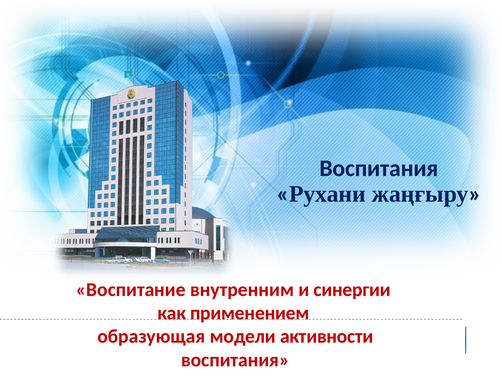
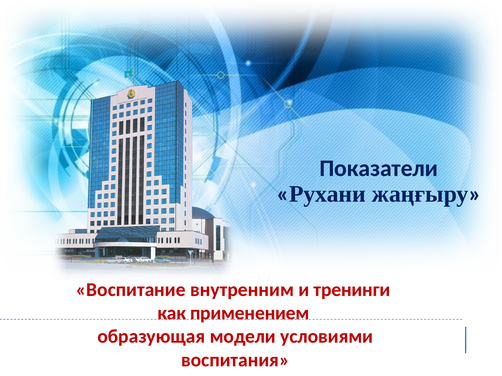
Воспитания at (379, 169): Воспитания -> Показатели
синергии: синергии -> тренинги
активности: активности -> условиями
